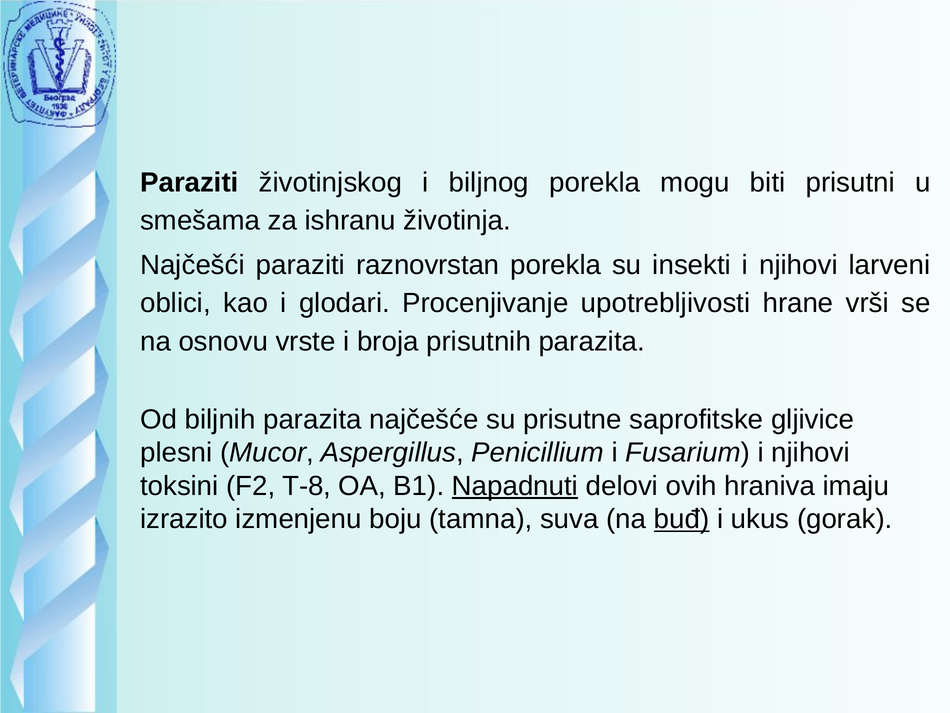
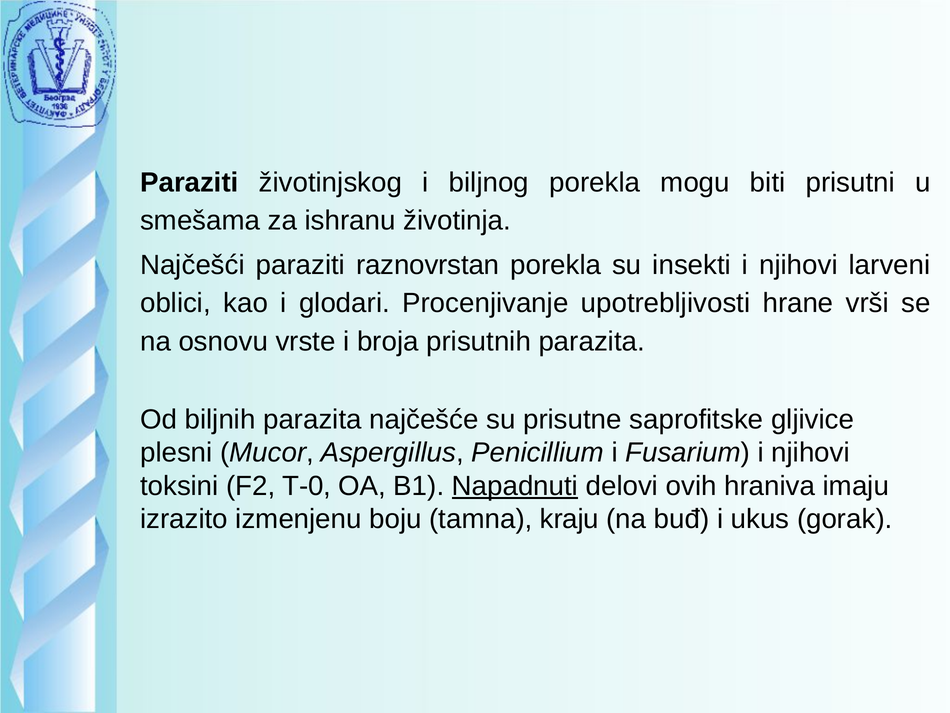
T-8: T-8 -> T-0
suva: suva -> kraju
buđ underline: present -> none
